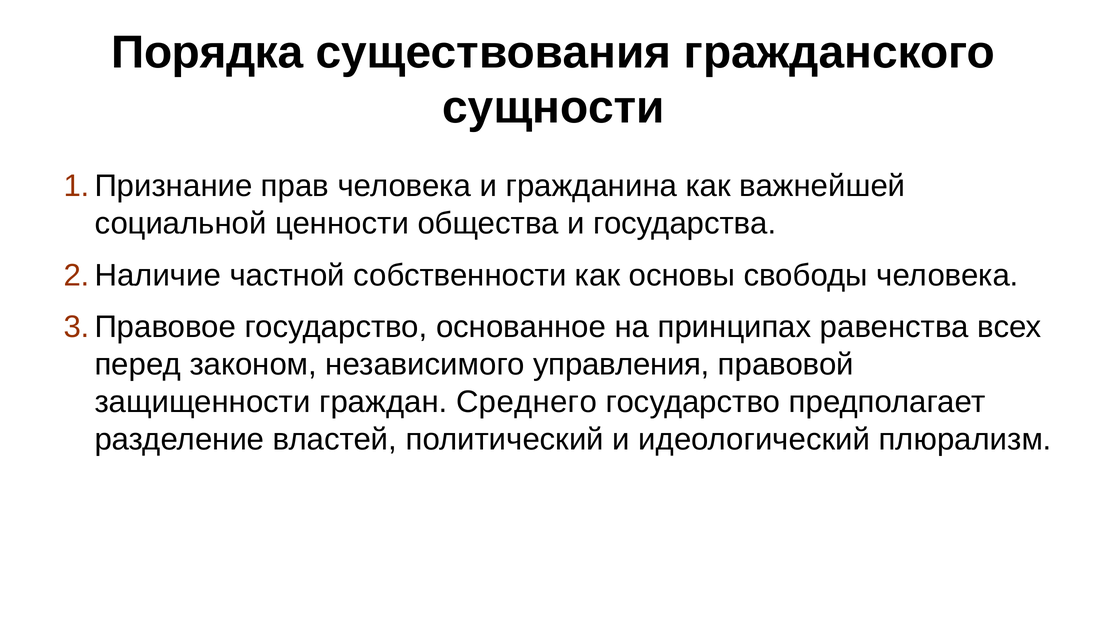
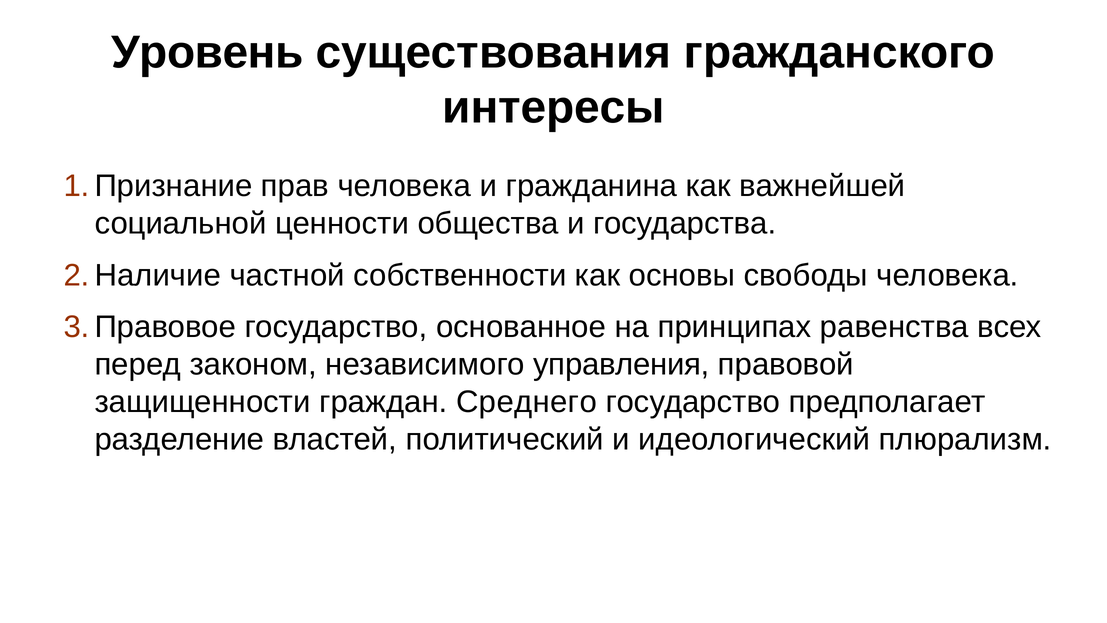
Порядка: Порядка -> Уровень
сущности: сущности -> интересы
